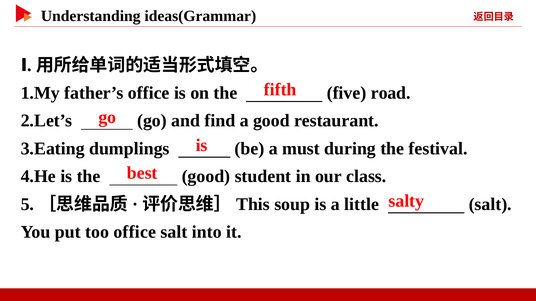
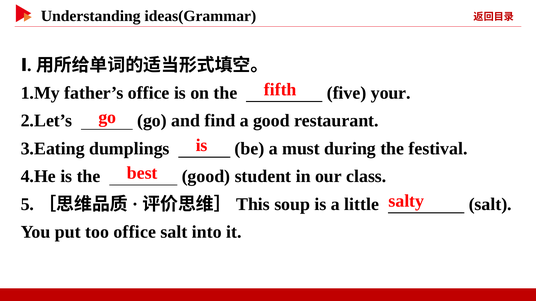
road: road -> your
